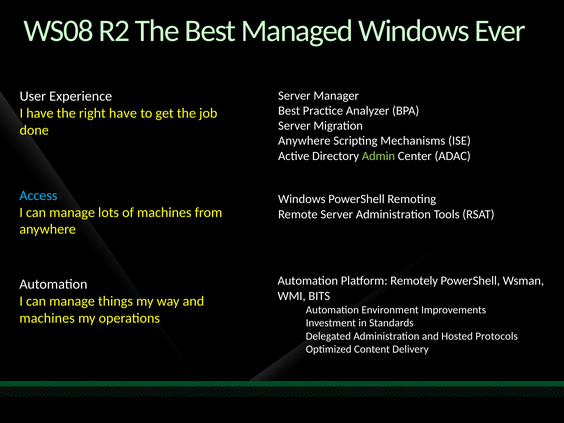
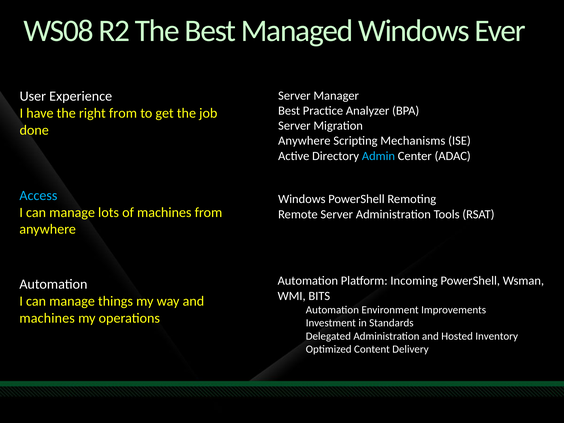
right have: have -> from
Admin colour: light green -> light blue
Remotely: Remotely -> Incoming
Protocols: Protocols -> Inventory
